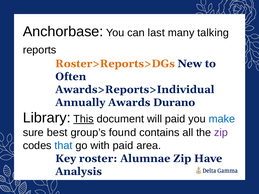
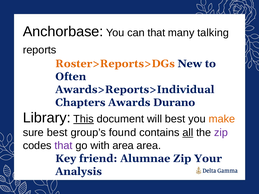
can last: last -> that
Annually: Annually -> Chapters
will paid: paid -> best
make colour: blue -> orange
all underline: none -> present
that at (64, 146) colour: blue -> purple
with paid: paid -> area
roster: roster -> friend
Have: Have -> Your
